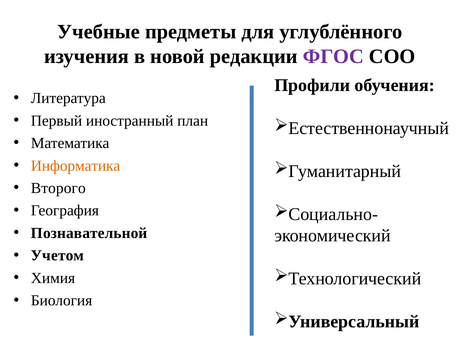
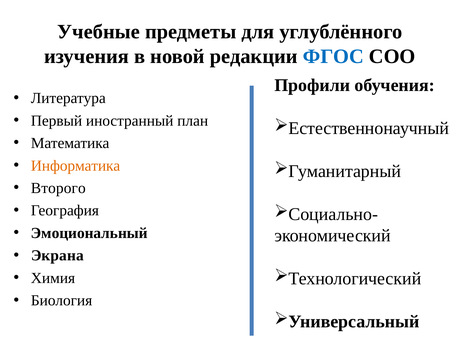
ФГОС colour: purple -> blue
Познавательной: Познавательной -> Эмоциональный
Учетом: Учетом -> Экрана
